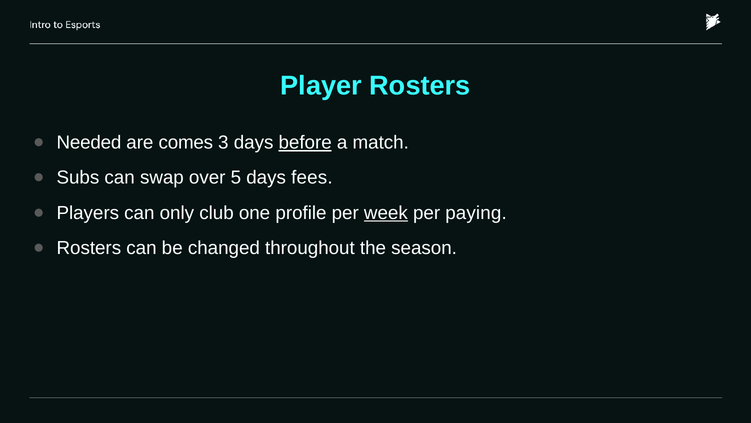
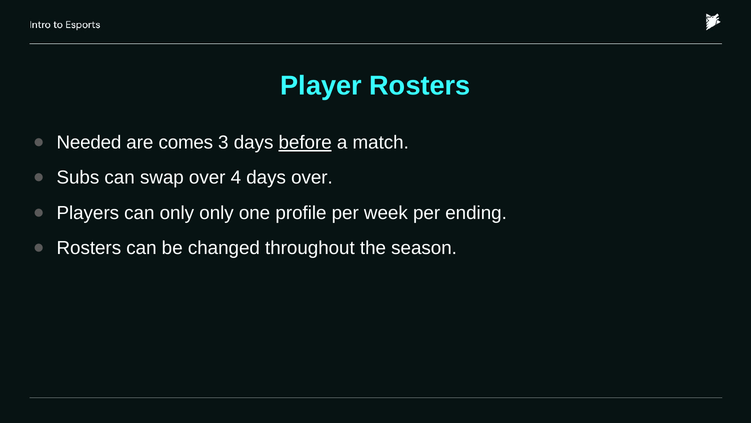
5: 5 -> 4
days fees: fees -> over
only club: club -> only
week underline: present -> none
paying: paying -> ending
